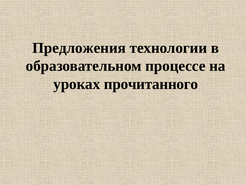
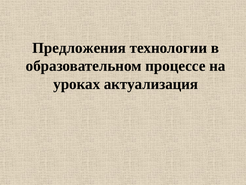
прочитанного: прочитанного -> актуализация
